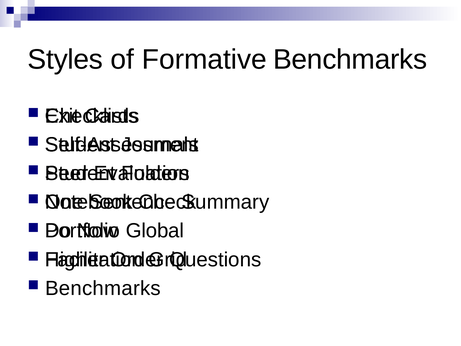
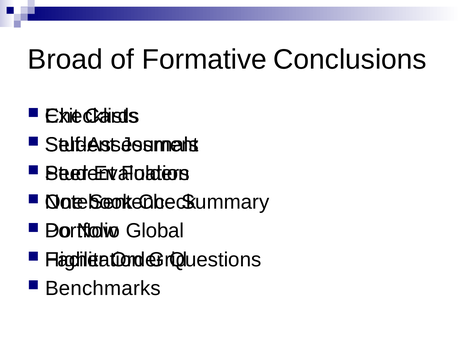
Styles: Styles -> Broad
Formative Benchmarks: Benchmarks -> Conclusions
